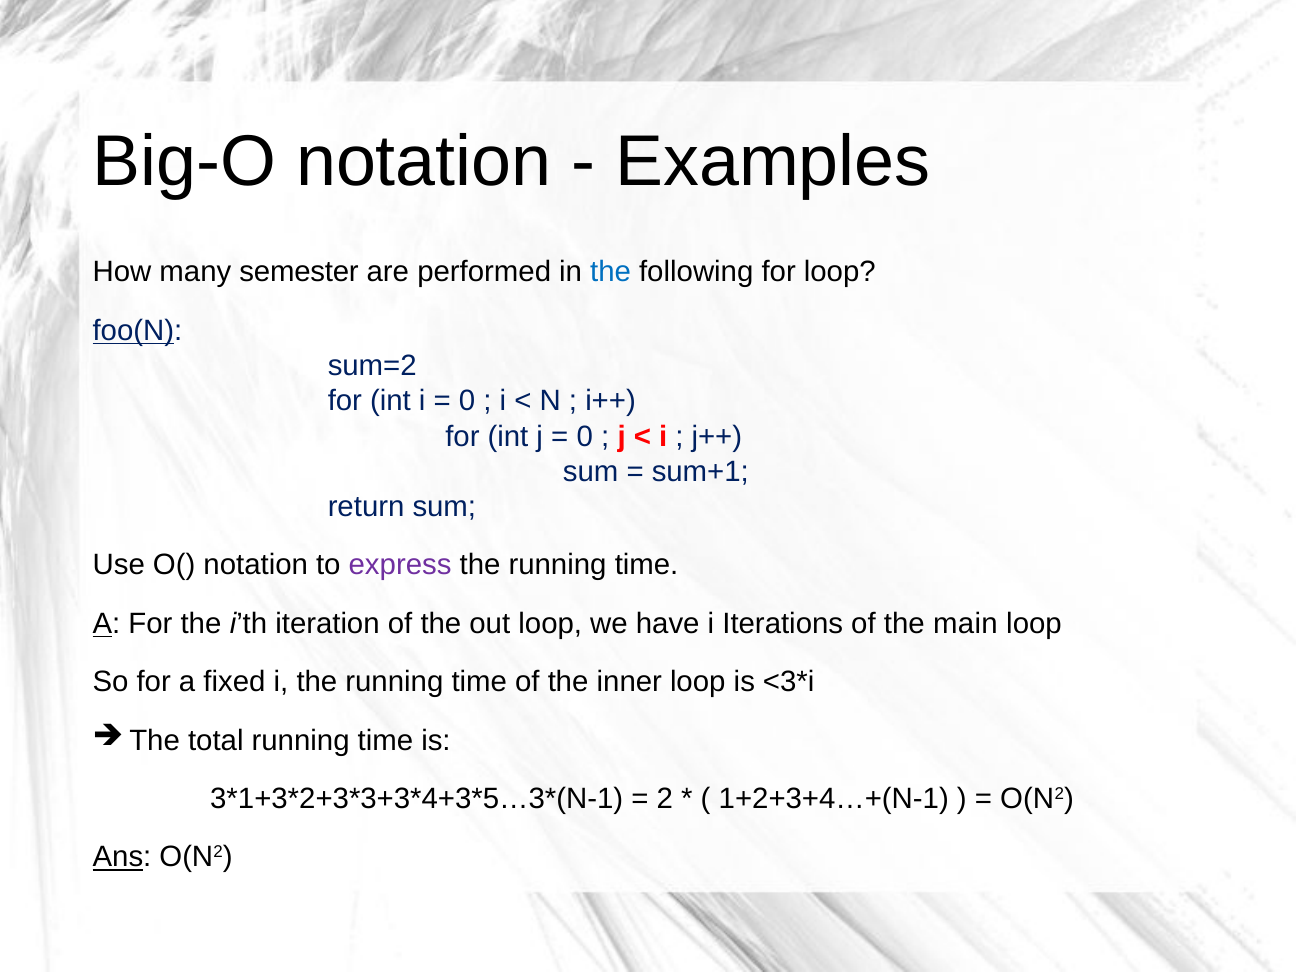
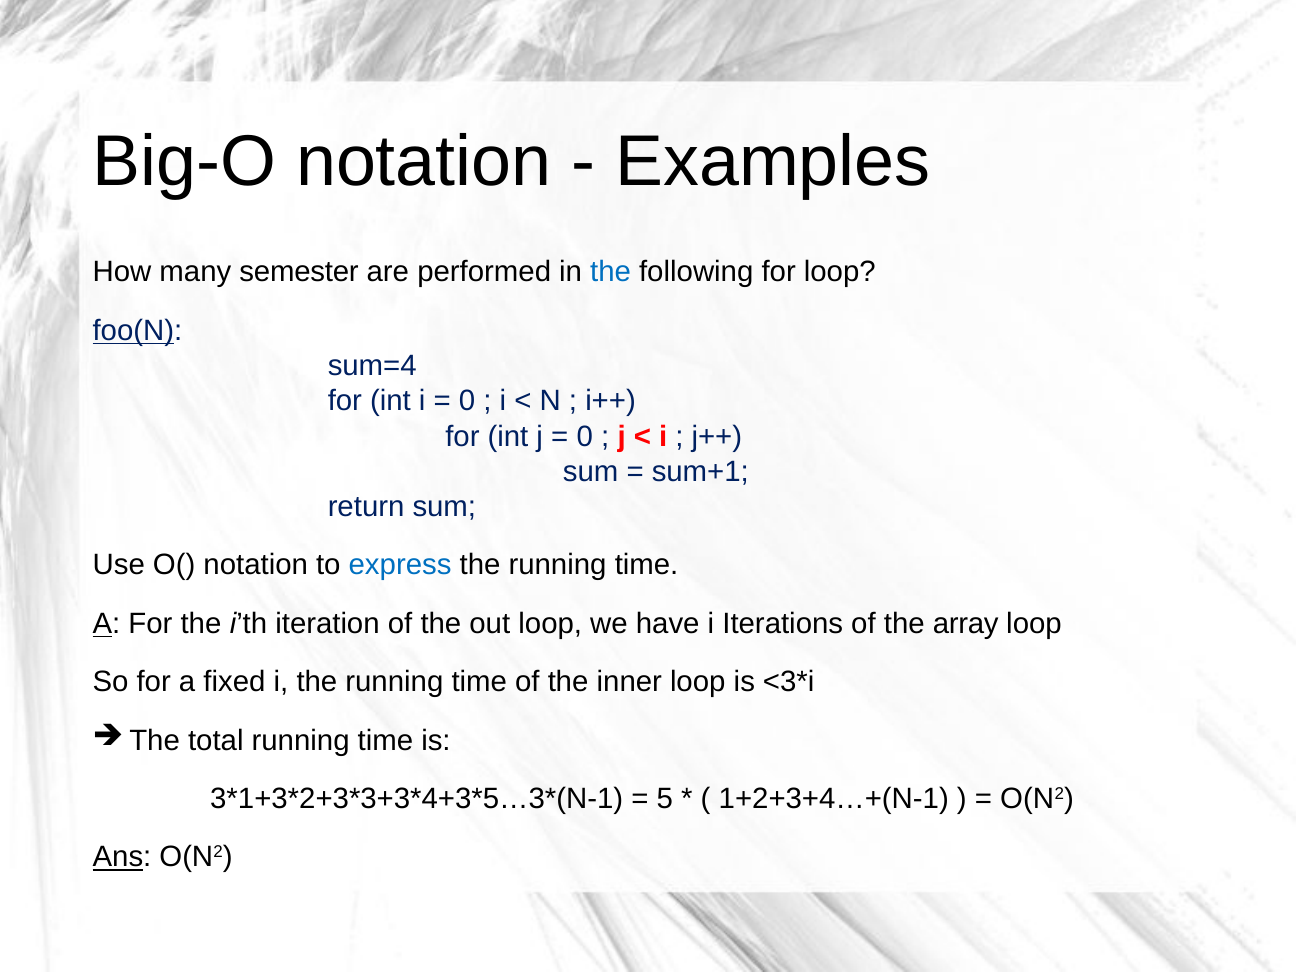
sum=2: sum=2 -> sum=4
express colour: purple -> blue
main: main -> array
2: 2 -> 5
